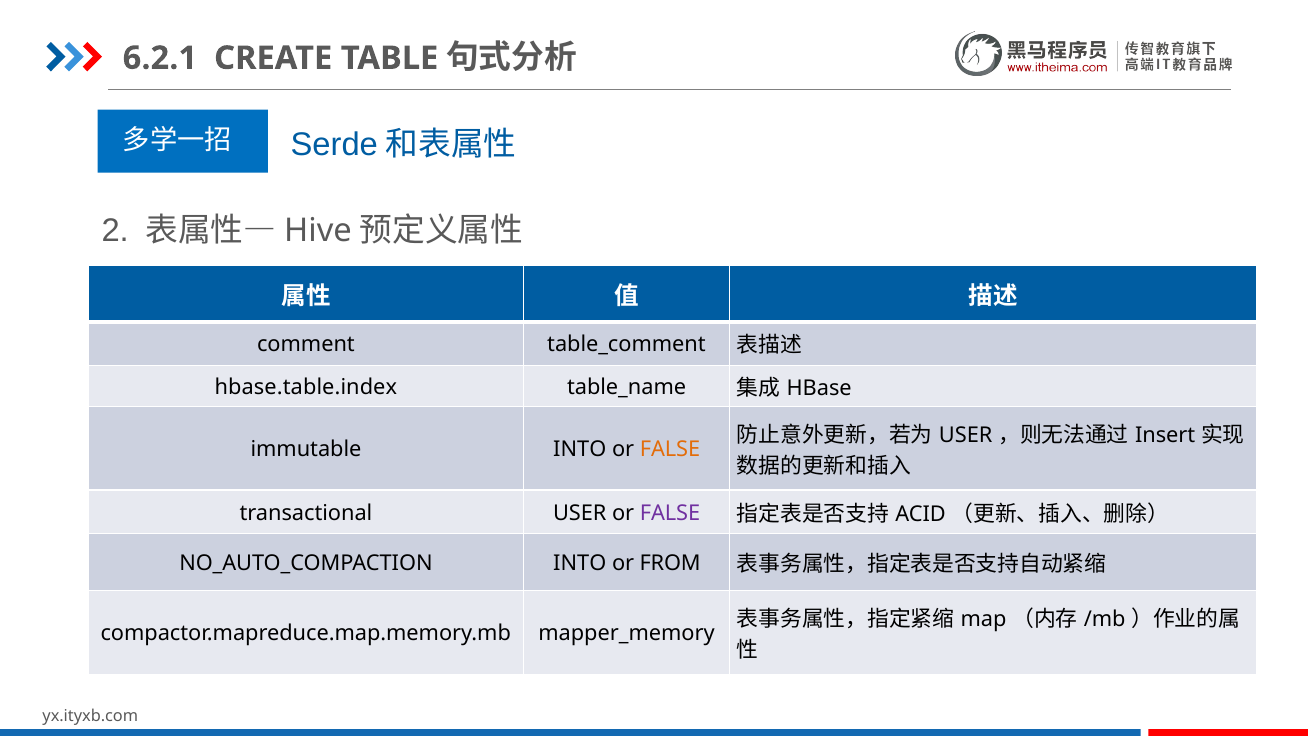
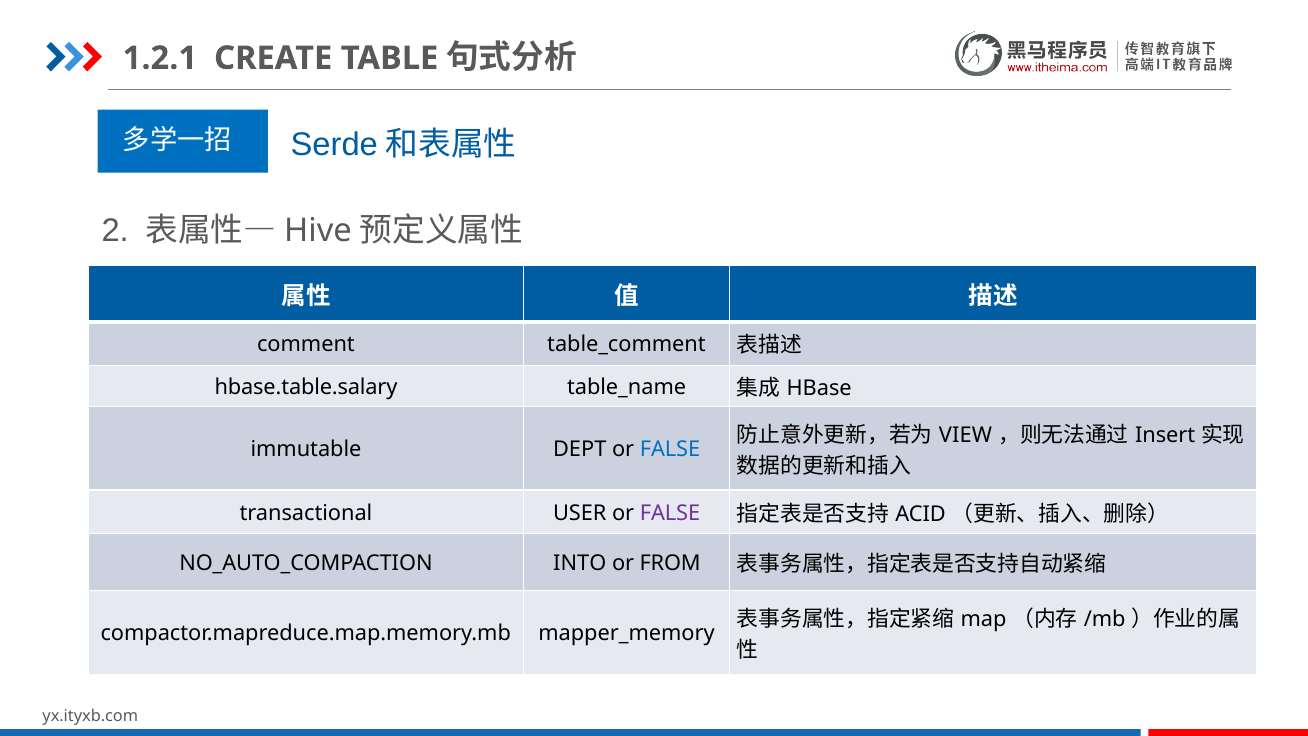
6.2.1: 6.2.1 -> 1.2.1
hbase.table.index: hbase.table.index -> hbase.table.salary
USER at (966, 435): USER -> VIEW
immutable INTO: INTO -> DEPT
FALSE at (670, 450) colour: orange -> blue
